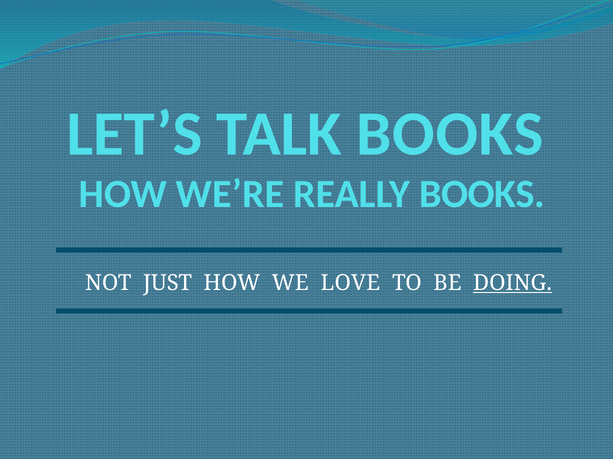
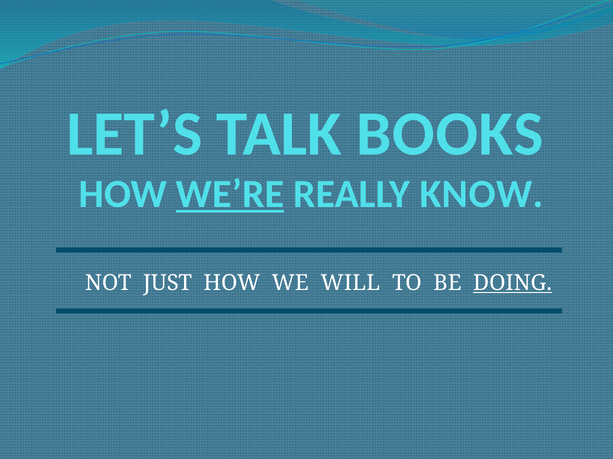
WE’RE underline: none -> present
REALLY BOOKS: BOOKS -> KNOW
LOVE: LOVE -> WILL
